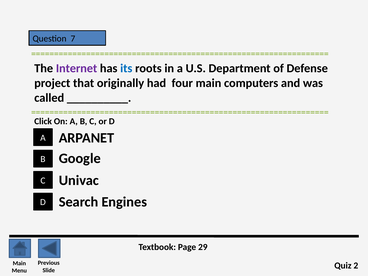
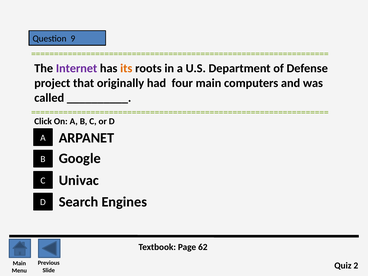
7: 7 -> 9
its colour: blue -> orange
29: 29 -> 62
